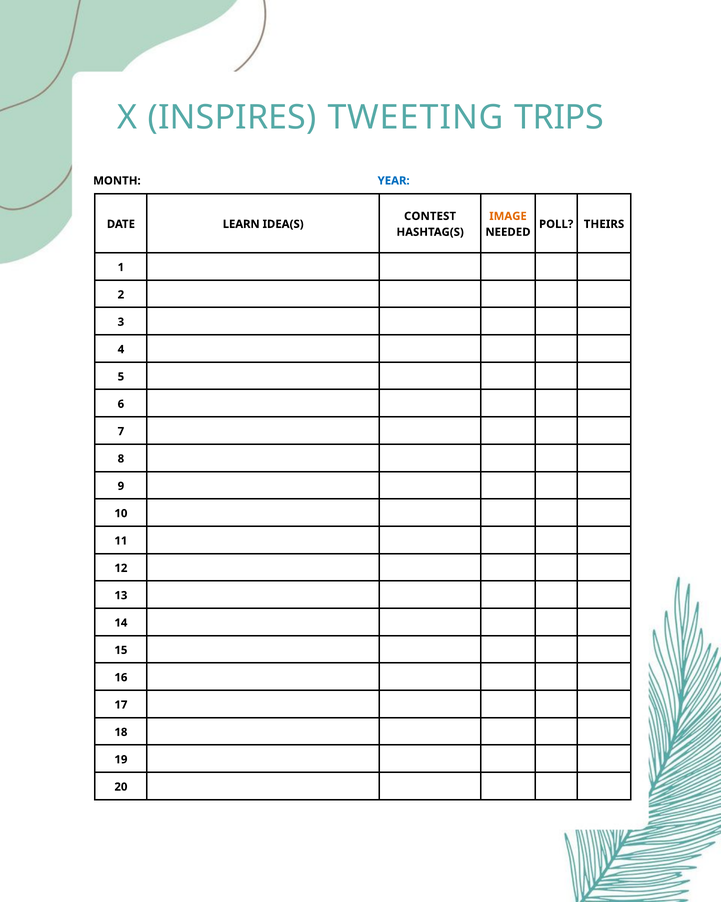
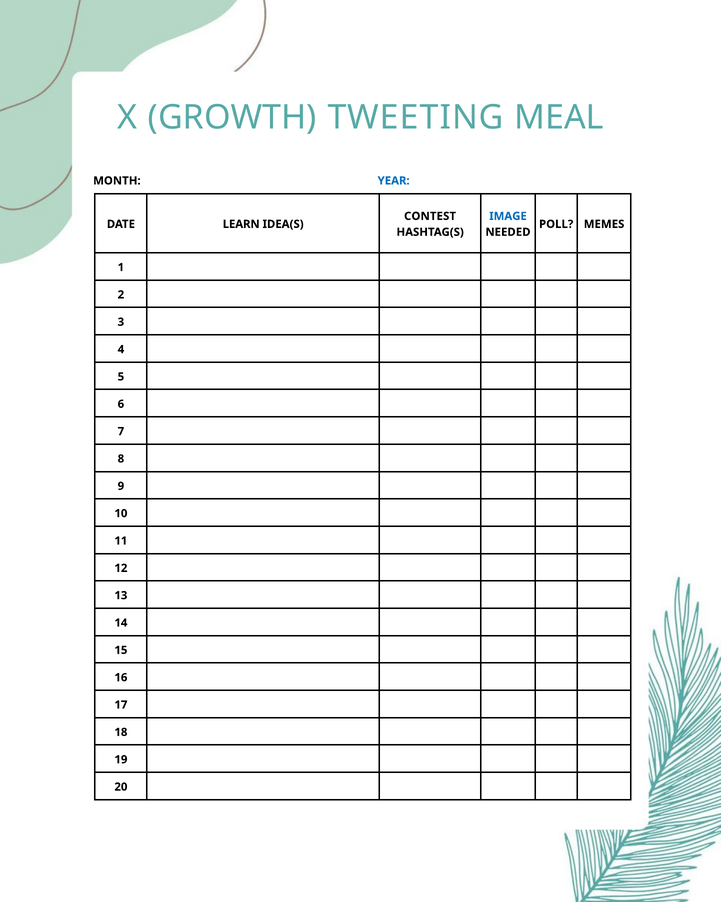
INSPIRES: INSPIRES -> GROWTH
TRIPS: TRIPS -> MEAL
IMAGE colour: orange -> blue
THEIRS: THEIRS -> MEMES
